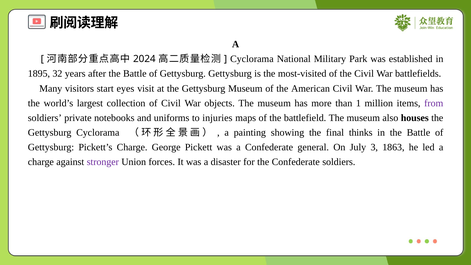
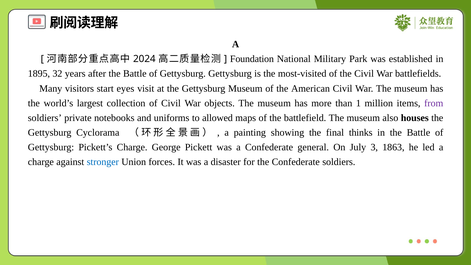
Cyclorama at (252, 59): Cyclorama -> Foundation
injuries: injuries -> allowed
stronger colour: purple -> blue
